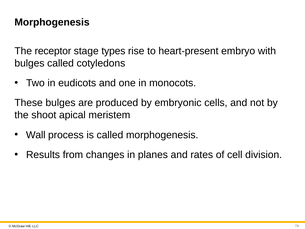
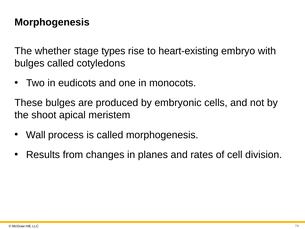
receptor: receptor -> whether
heart-present: heart-present -> heart-existing
